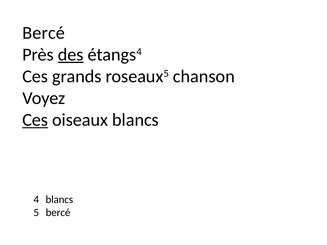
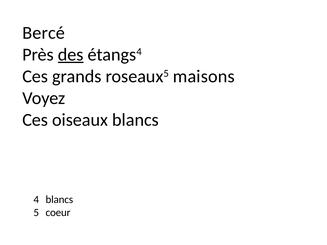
chanson: chanson -> maisons
Ces at (35, 120) underline: present -> none
bercé at (58, 213): bercé -> coeur
